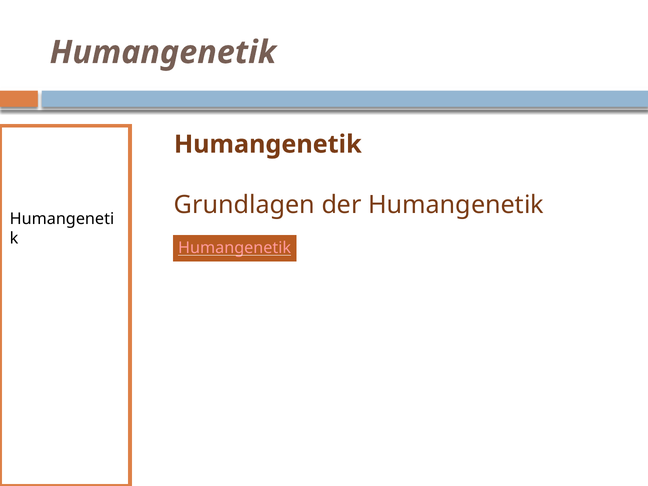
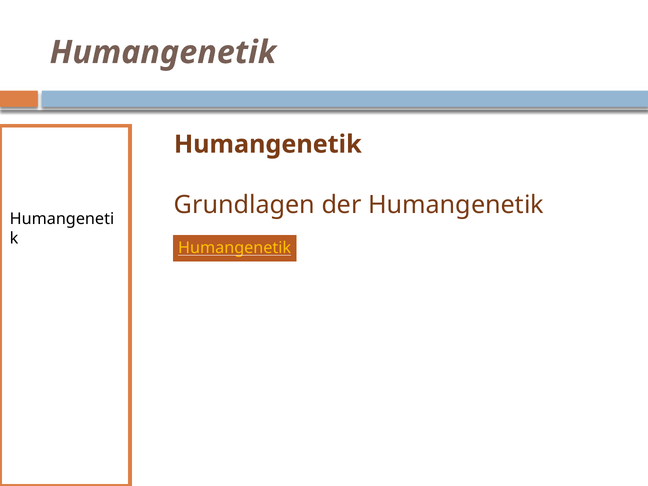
Humangenetik at (235, 248) colour: pink -> yellow
